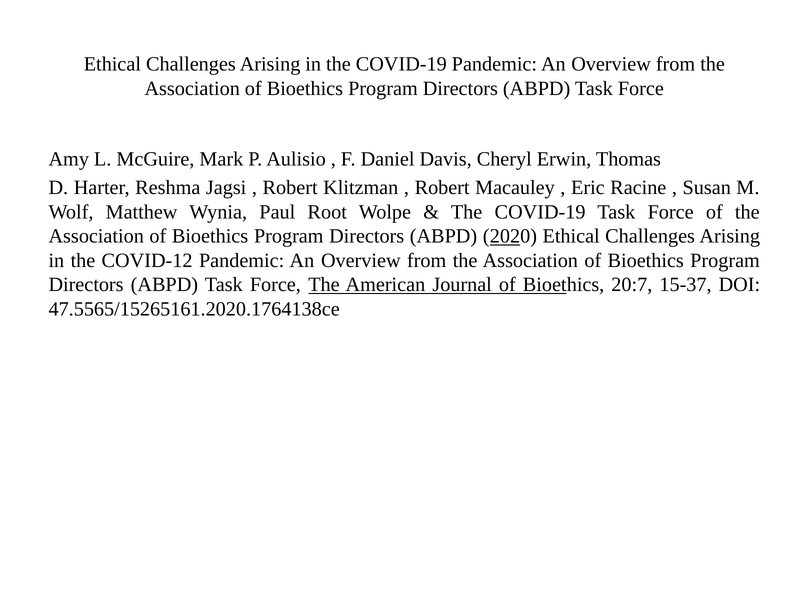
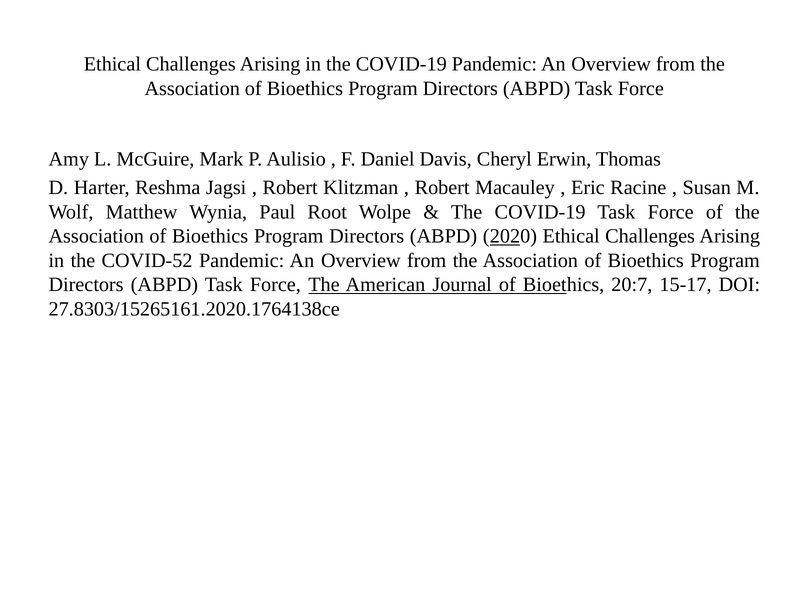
COVID-12: COVID-12 -> COVID-52
15-37: 15-37 -> 15-17
47.5565/15265161.2020.1764138ce: 47.5565/15265161.2020.1764138ce -> 27.8303/15265161.2020.1764138ce
